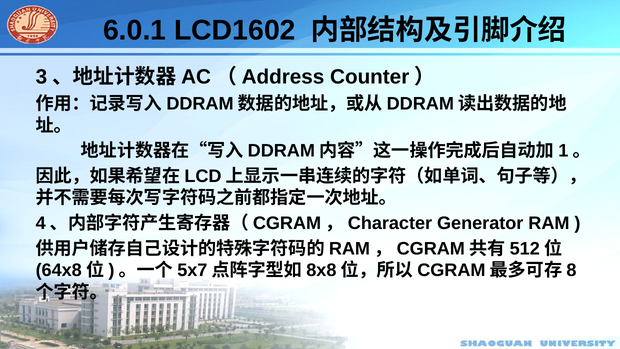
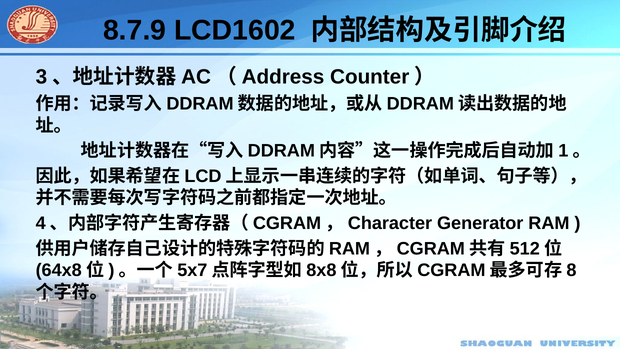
6.0.1: 6.0.1 -> 8.7.9
